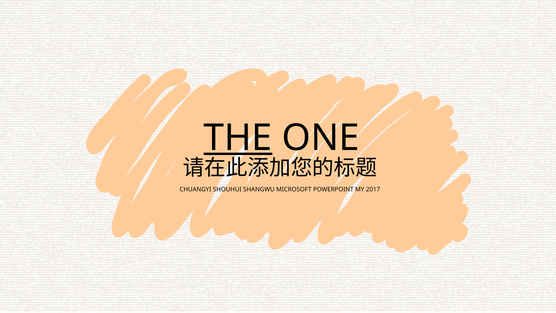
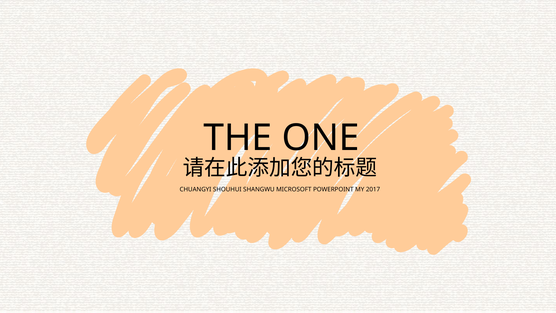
THE underline: present -> none
